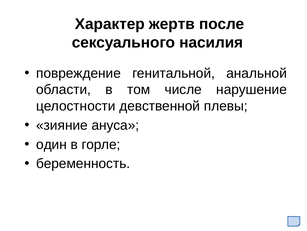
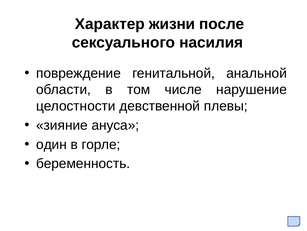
жертв: жертв -> жизни
